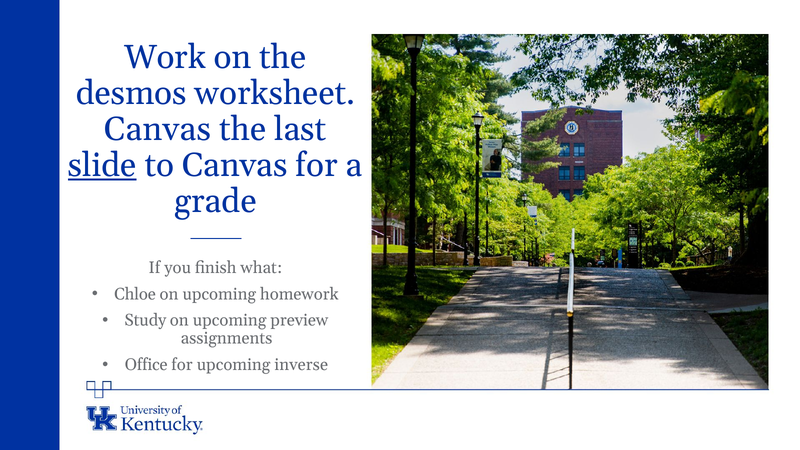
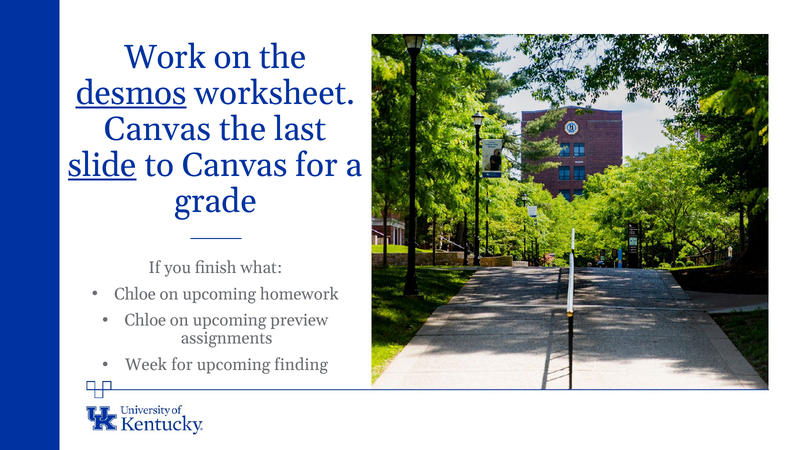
desmos underline: none -> present
Study at (145, 320): Study -> Chloe
Office: Office -> Week
inverse: inverse -> finding
